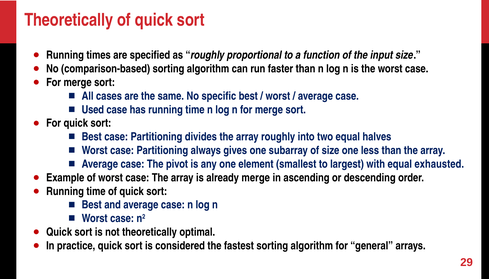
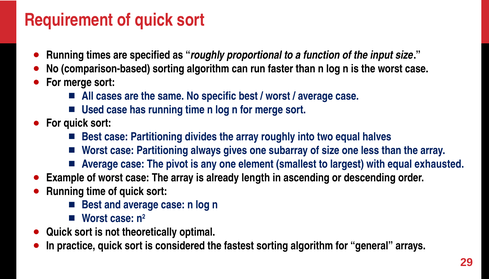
Theoretically at (69, 20): Theoretically -> Requirement
already merge: merge -> length
